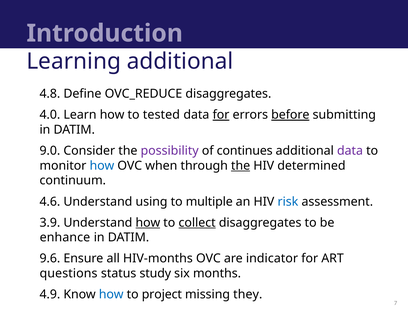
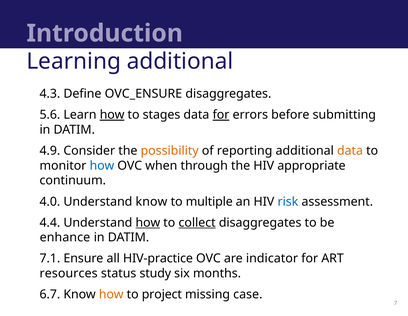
4.8: 4.8 -> 4.3
OVC_REDUCE: OVC_REDUCE -> OVC_ENSURE
4.0: 4.0 -> 5.6
how at (112, 115) underline: none -> present
tested: tested -> stages
before underline: present -> none
9.0: 9.0 -> 4.9
possibility colour: purple -> orange
continues: continues -> reporting
data at (350, 150) colour: purple -> orange
the at (241, 165) underline: present -> none
determined: determined -> appropriate
4.6: 4.6 -> 4.0
Understand using: using -> know
3.9: 3.9 -> 4.4
9.6: 9.6 -> 7.1
HIV-months: HIV-months -> HIV-practice
questions: questions -> resources
4.9: 4.9 -> 6.7
how at (111, 294) colour: blue -> orange
they: they -> case
